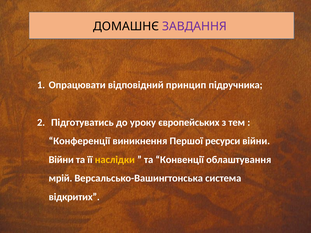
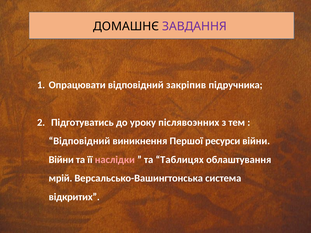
принцип: принцип -> закріпив
європейських: європейських -> післявоэнних
Конференції at (79, 141): Конференції -> Відповідний
наслідки colour: yellow -> pink
Конвенції: Конвенції -> Таблицях
